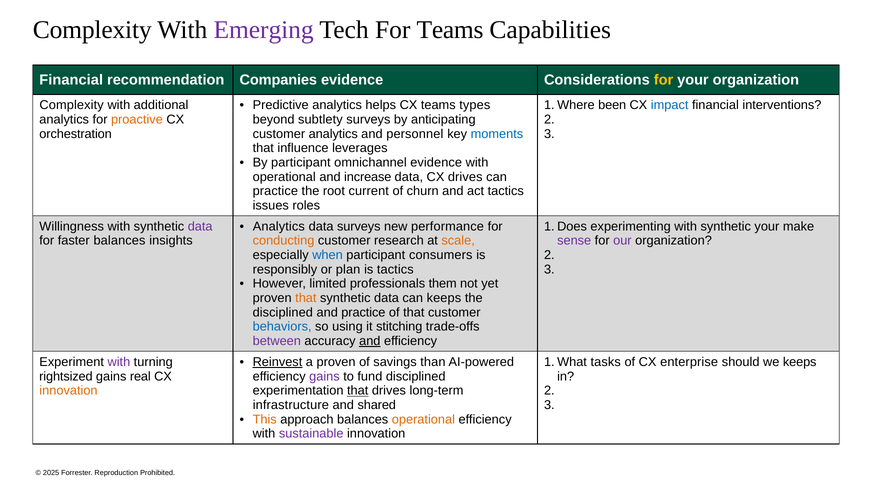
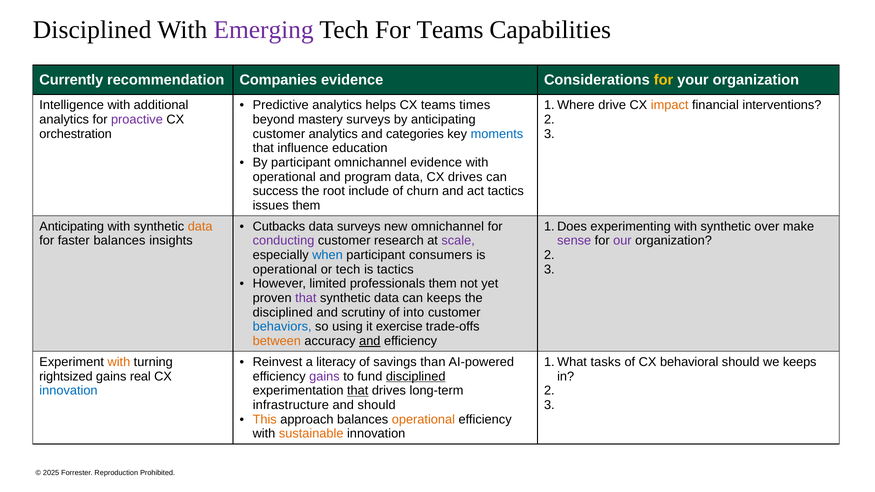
Complexity at (92, 30): Complexity -> Disciplined
Financial at (71, 80): Financial -> Currently
Complexity at (72, 105): Complexity -> Intelligence
types: types -> times
been: been -> drive
impact colour: blue -> orange
proactive colour: orange -> purple
subtlety: subtlety -> mastery
personnel: personnel -> categories
leverages: leverages -> education
increase: increase -> program
practice at (275, 191): practice -> success
current: current -> include
issues roles: roles -> them
Willingness at (72, 226): Willingness -> Anticipating
data at (200, 226) colour: purple -> orange
Analytics at (279, 226): Analytics -> Cutbacks
new performance: performance -> omnichannel
synthetic your: your -> over
conducting colour: orange -> purple
scale colour: orange -> purple
responsibly at (285, 269): responsibly -> operational
or plan: plan -> tech
that at (306, 298) colour: orange -> purple
and practice: practice -> scrutiny
of that: that -> into
stitching: stitching -> exercise
between colour: purple -> orange
with at (119, 362) colour: purple -> orange
Reinvest underline: present -> none
a proven: proven -> literacy
enterprise: enterprise -> behavioral
disciplined at (416, 376) underline: none -> present
innovation at (68, 391) colour: orange -> blue
and shared: shared -> should
sustainable colour: purple -> orange
